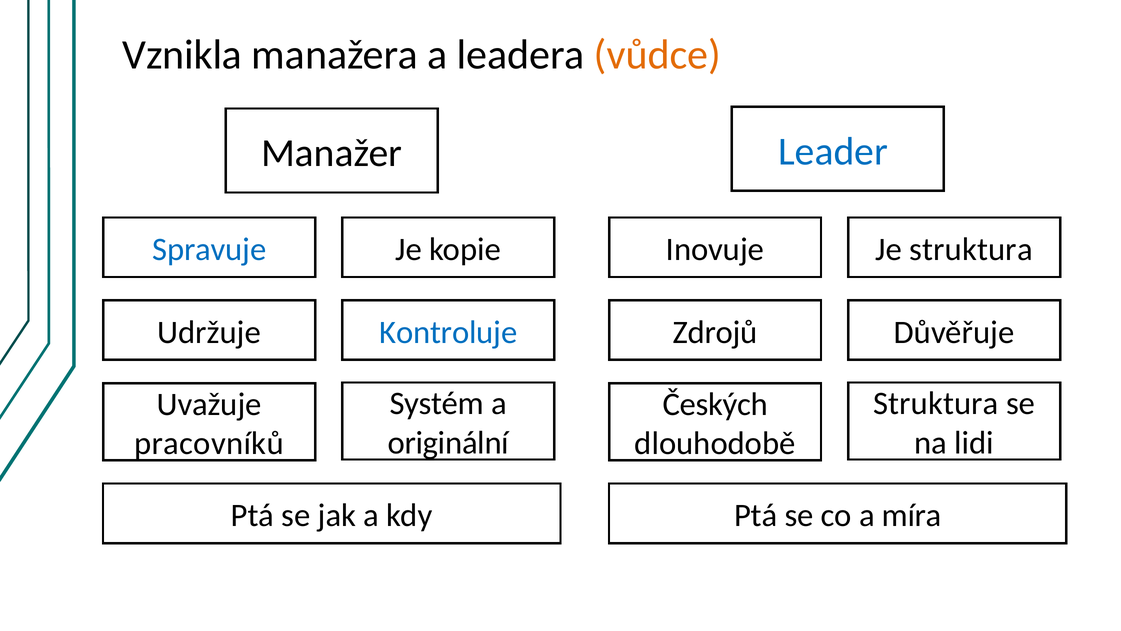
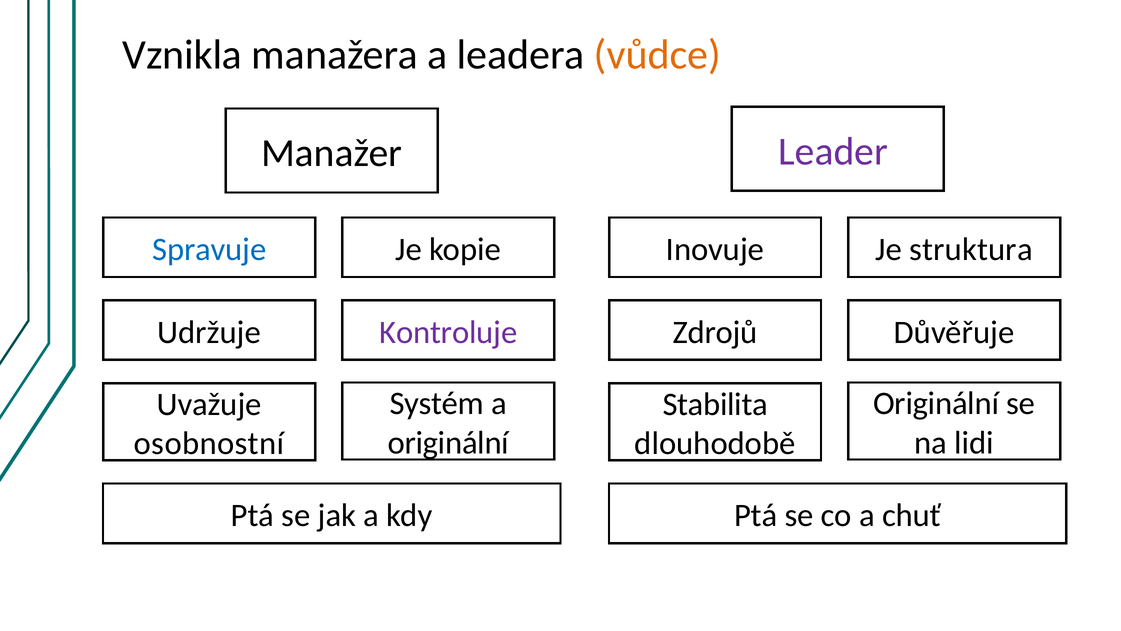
Leader colour: blue -> purple
Kontroluje colour: blue -> purple
Struktura at (936, 403): Struktura -> Originální
Českých: Českých -> Stabilita
pracovníků: pracovníků -> osobnostní
míra: míra -> chuť
